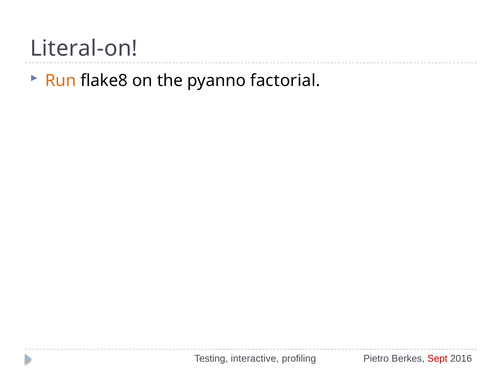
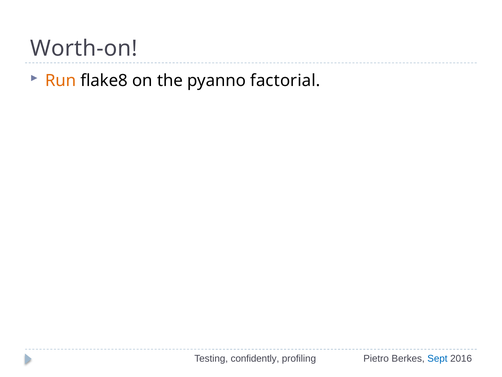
Literal-on: Literal-on -> Worth-on
interactive: interactive -> confidently
Sept colour: red -> blue
